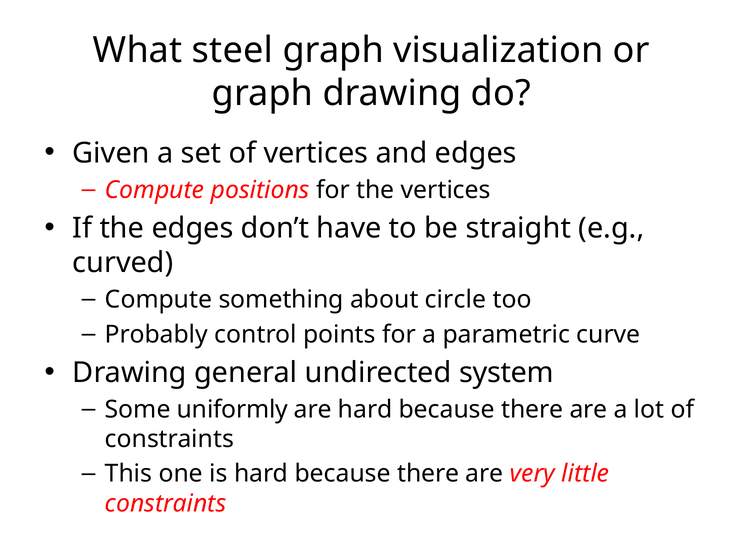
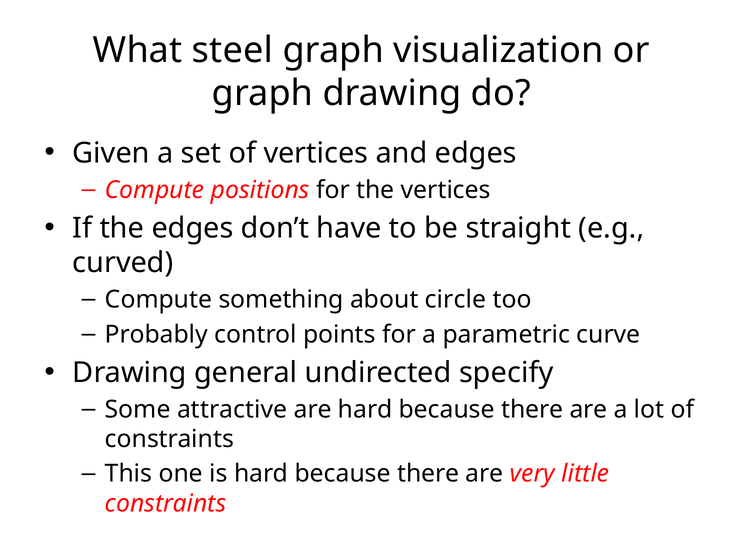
system: system -> specify
uniformly: uniformly -> attractive
